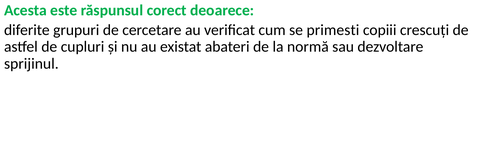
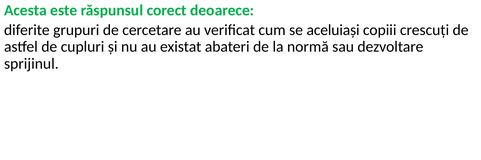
primesti: primesti -> aceluiași
